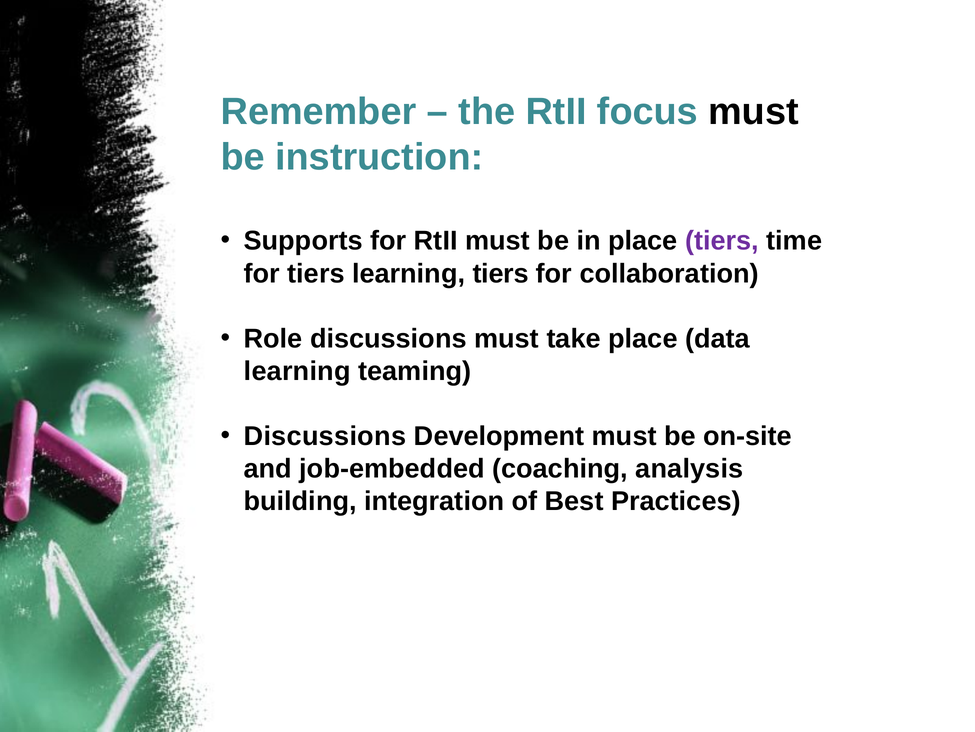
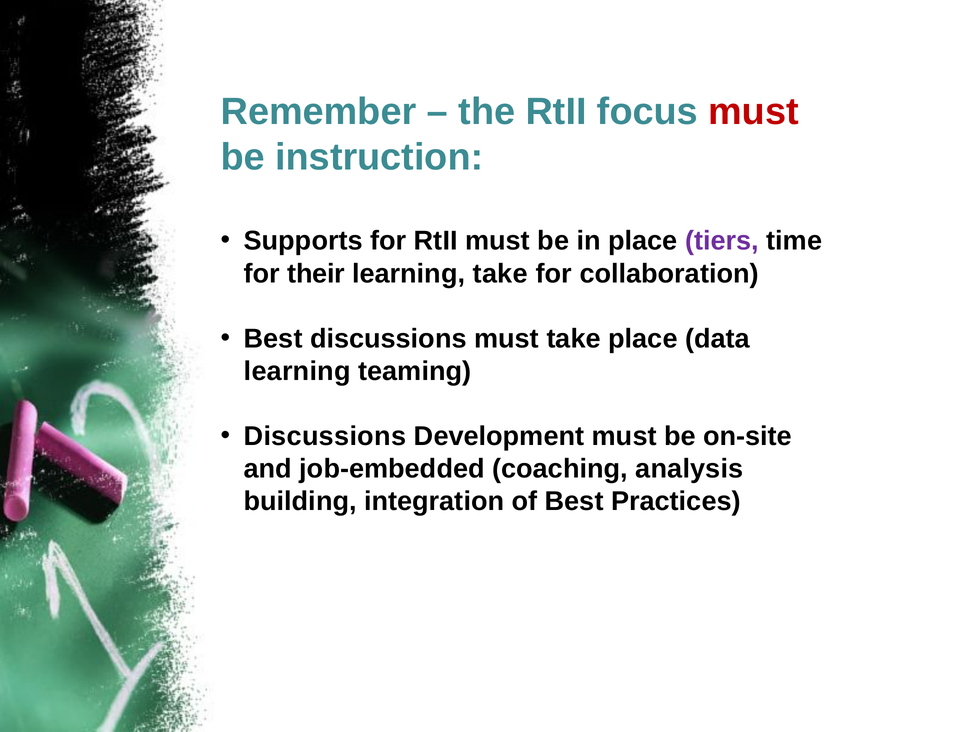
must at (754, 111) colour: black -> red
for tiers: tiers -> their
learning tiers: tiers -> take
Role at (273, 338): Role -> Best
